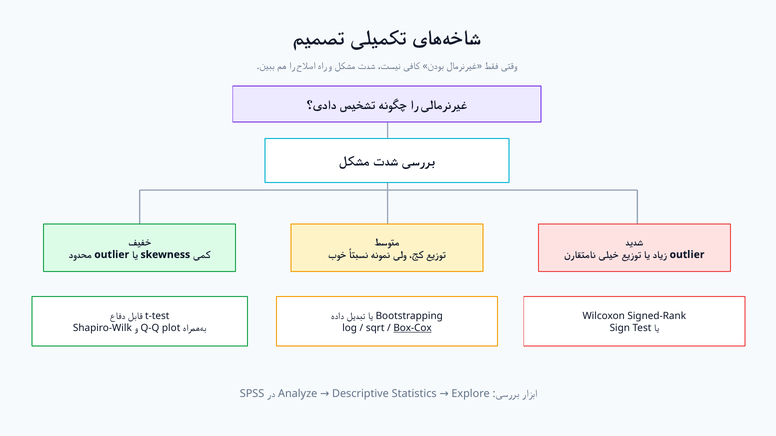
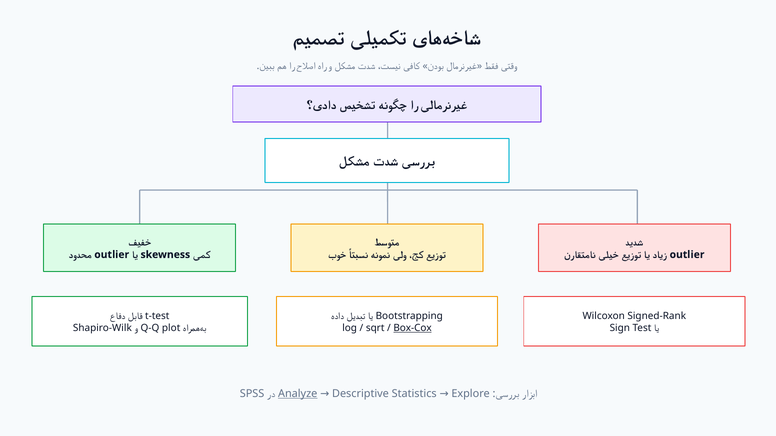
Analyze underline: none -> present
